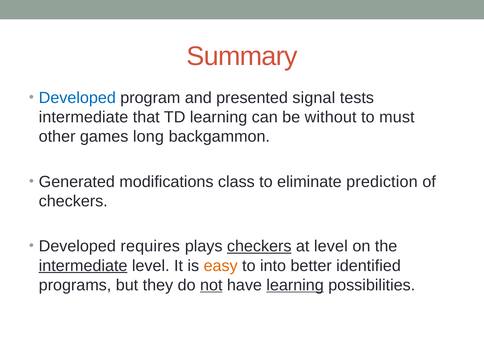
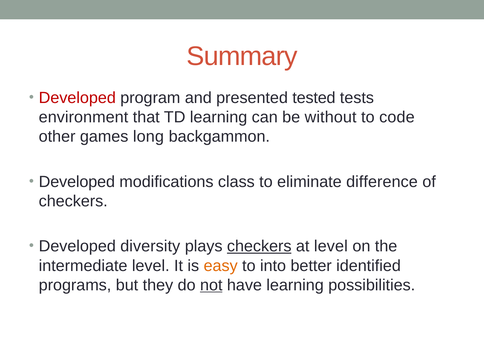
Developed at (77, 98) colour: blue -> red
signal: signal -> tested
intermediate at (83, 117): intermediate -> environment
must: must -> code
Generated at (77, 182): Generated -> Developed
prediction: prediction -> difference
requires: requires -> diversity
intermediate at (83, 266) underline: present -> none
learning at (295, 285) underline: present -> none
